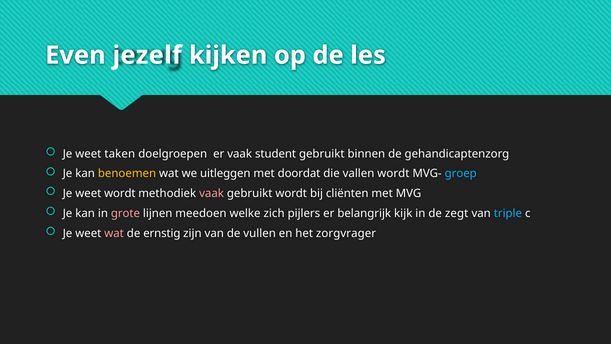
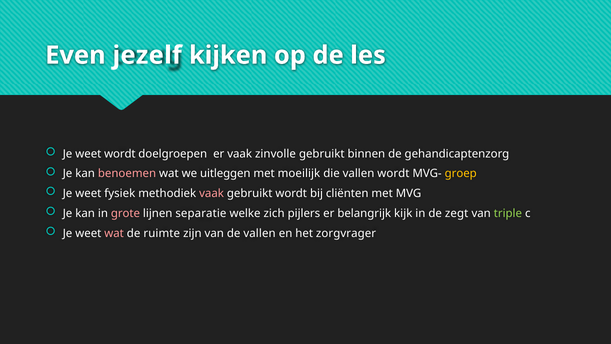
weet taken: taken -> wordt
student: student -> zinvolle
benoemen colour: yellow -> pink
doordat: doordat -> moeilijk
groep colour: light blue -> yellow
weet wordt: wordt -> fysiek
meedoen: meedoen -> separatie
triple colour: light blue -> light green
ernstig: ernstig -> ruimte
de vullen: vullen -> vallen
